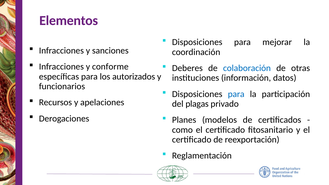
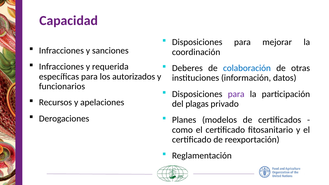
Elementos: Elementos -> Capacidad
conforme: conforme -> requerida
para at (236, 94) colour: blue -> purple
